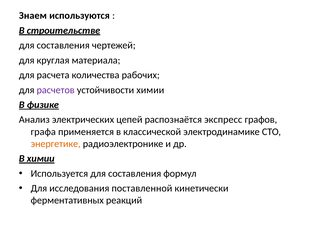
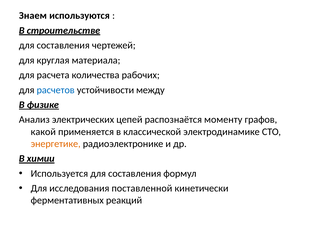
расчетов colour: purple -> blue
устойчивости химии: химии -> между
экспресс: экспресс -> моменту
графа: графа -> какой
